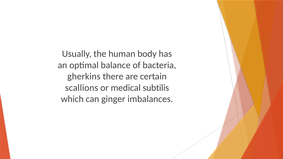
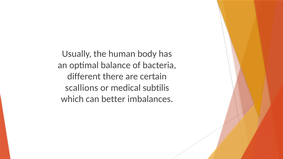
gherkins: gherkins -> different
ginger: ginger -> better
